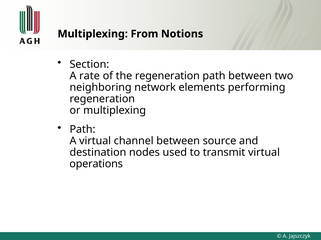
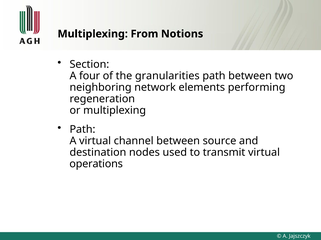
rate: rate -> four
the regeneration: regeneration -> granularities
